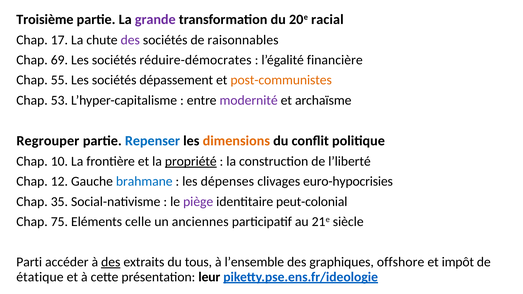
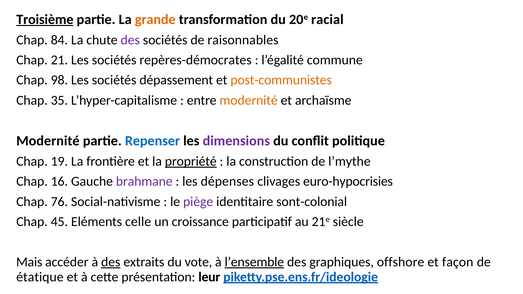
Troisième underline: none -> present
grande colour: purple -> orange
17: 17 -> 84
69: 69 -> 21
réduire-démocrates: réduire-démocrates -> repères-démocrates
financière: financière -> commune
55: 55 -> 98
53: 53 -> 35
modernité at (249, 100) colour: purple -> orange
Regrouper at (48, 141): Regrouper -> Modernité
dimensions colour: orange -> purple
10: 10 -> 19
l’liberté: l’liberté -> l’mythe
12: 12 -> 16
brahmane colour: blue -> purple
35: 35 -> 76
peut-colonial: peut-colonial -> sont-colonial
75: 75 -> 45
anciennes: anciennes -> croissance
Parti: Parti -> Mais
tous: tous -> vote
l’ensemble underline: none -> present
impôt: impôt -> façon
